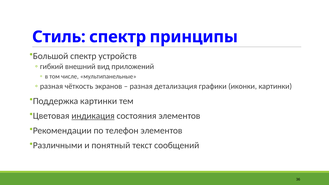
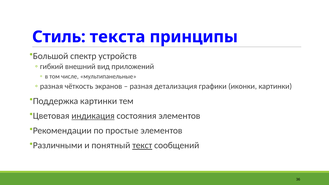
Стиль спектр: спектр -> текста
телефон: телефон -> простые
текст underline: none -> present
